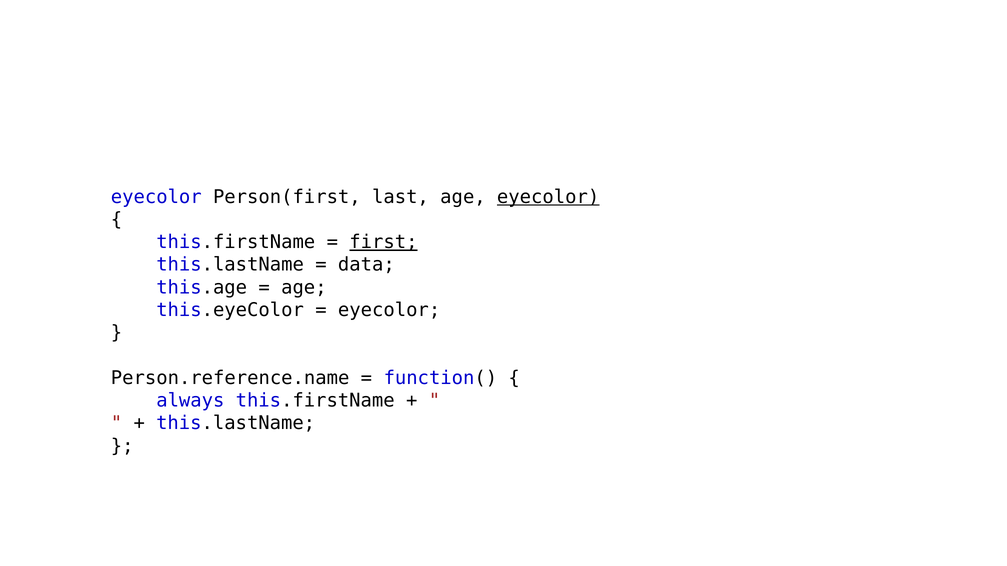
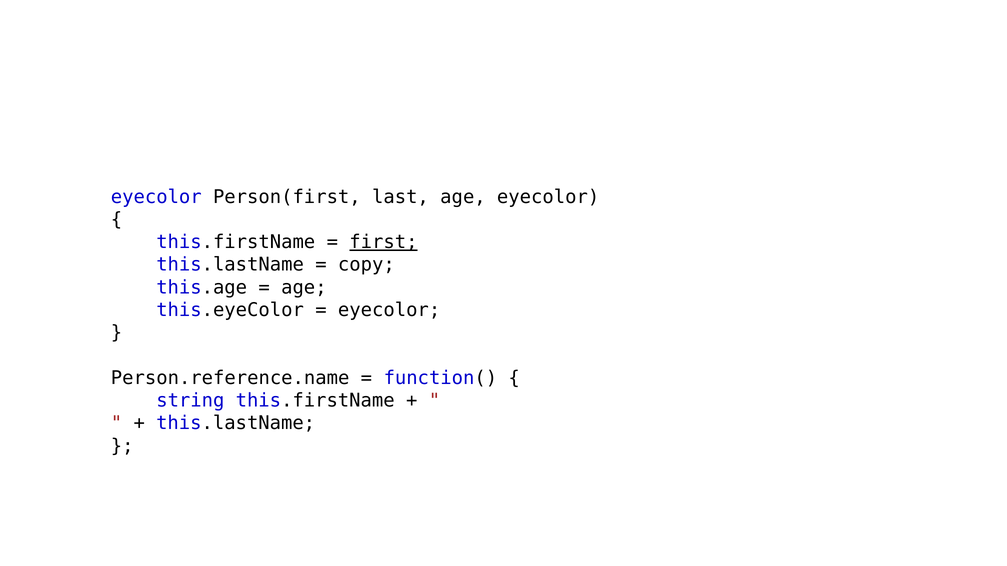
eyecolor at (548, 197) underline: present -> none
data: data -> copy
always: always -> string
